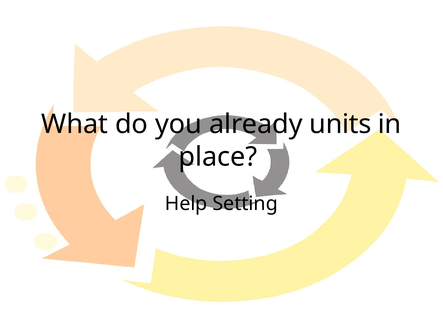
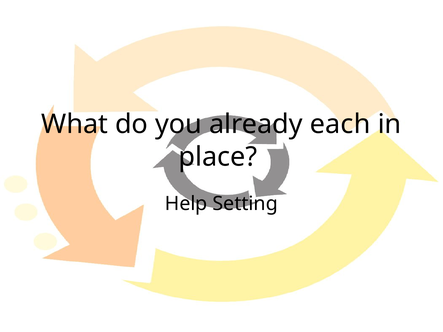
units: units -> each
